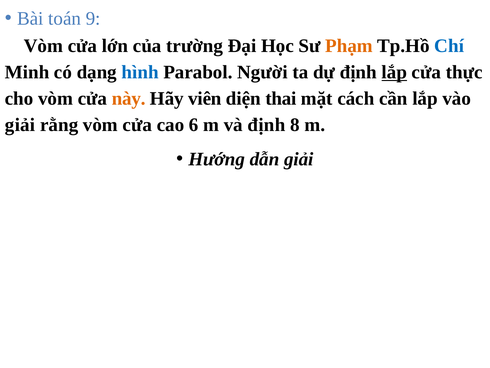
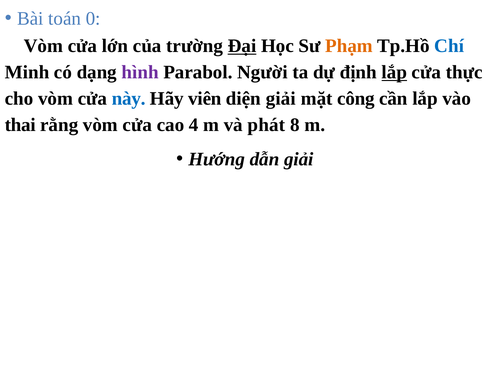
9: 9 -> 0
Đại underline: none -> present
hình colour: blue -> purple
này colour: orange -> blue
diện thai: thai -> giải
cách: cách -> công
giải at (20, 125): giải -> thai
6: 6 -> 4
và định: định -> phát
